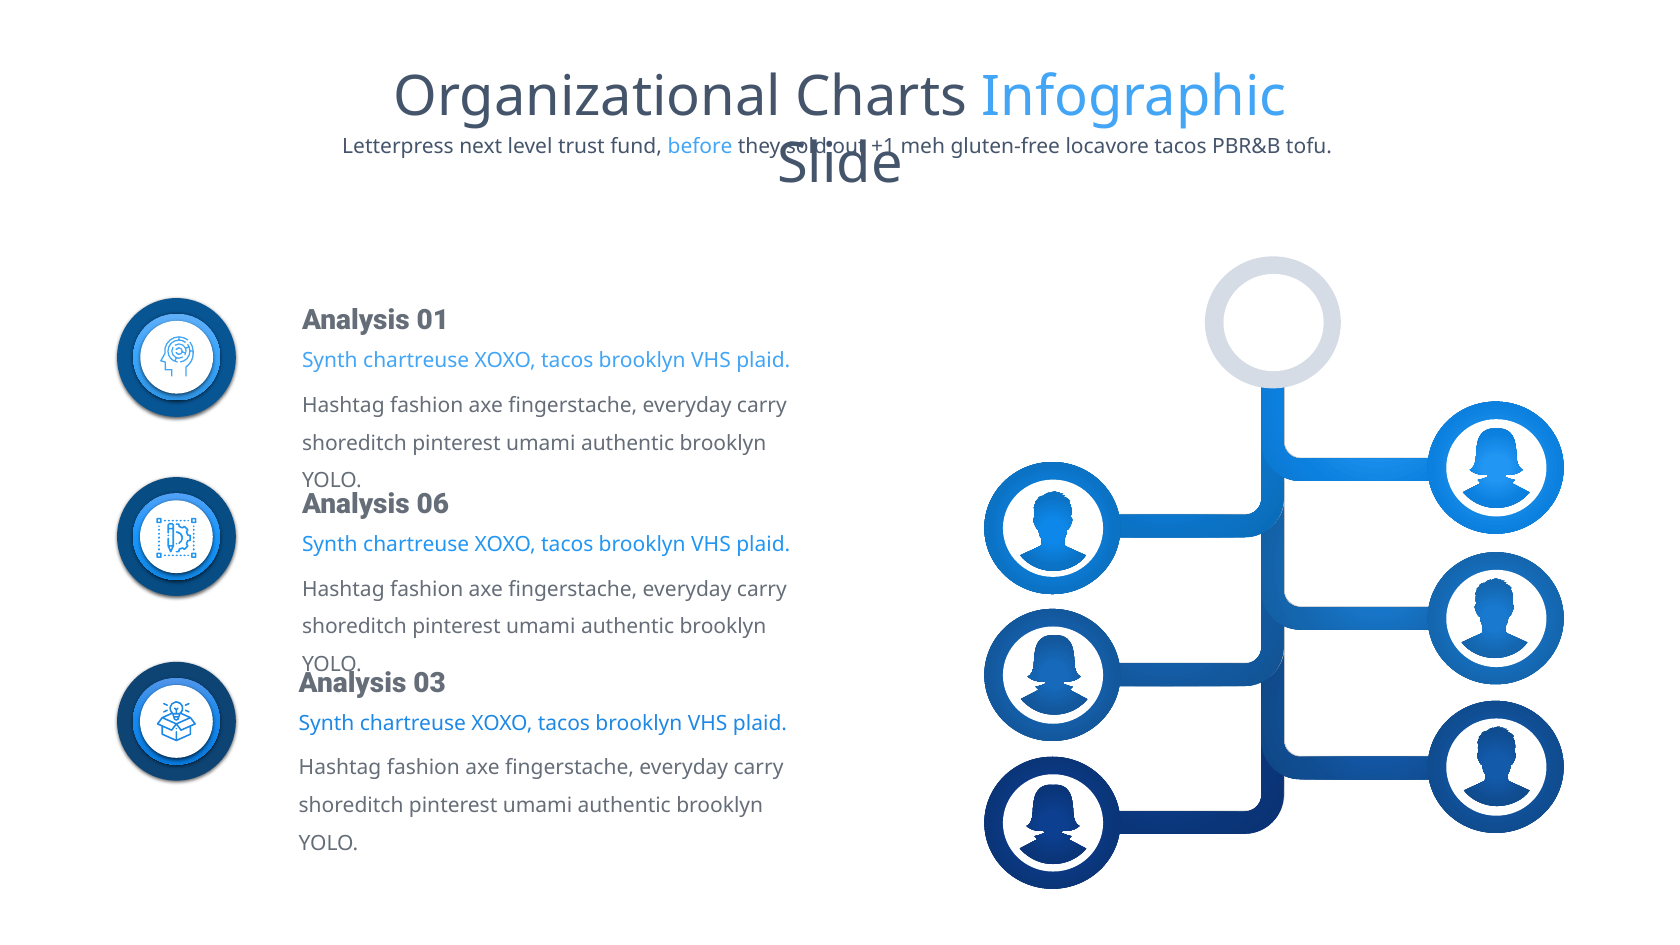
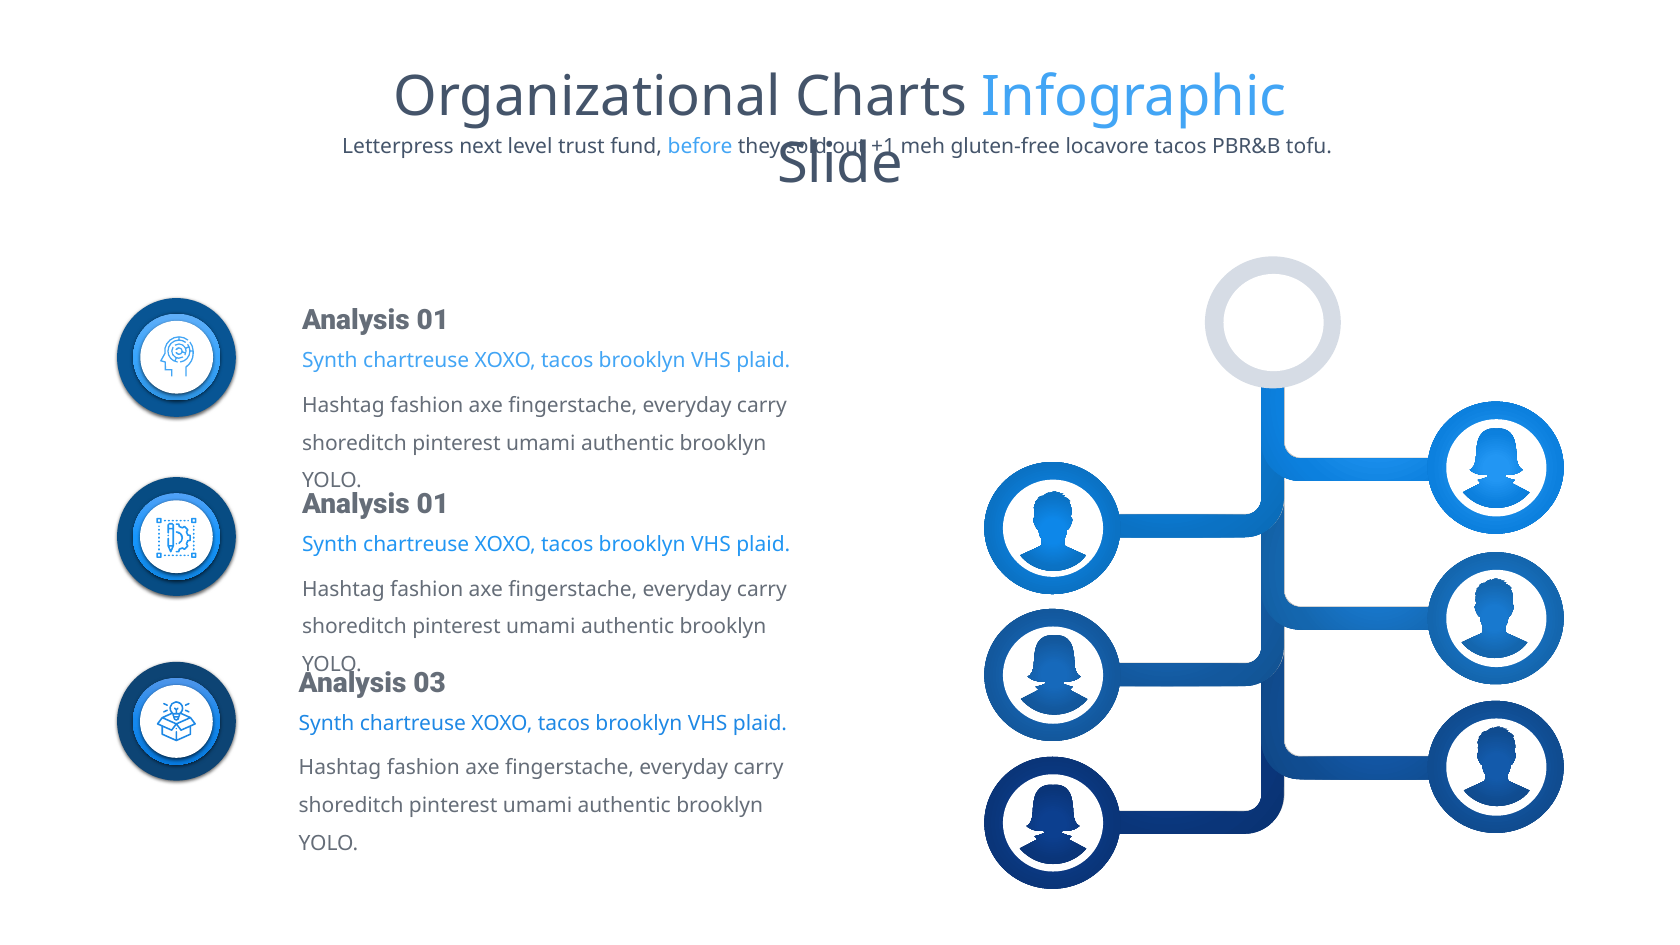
06 at (433, 504): 06 -> 01
